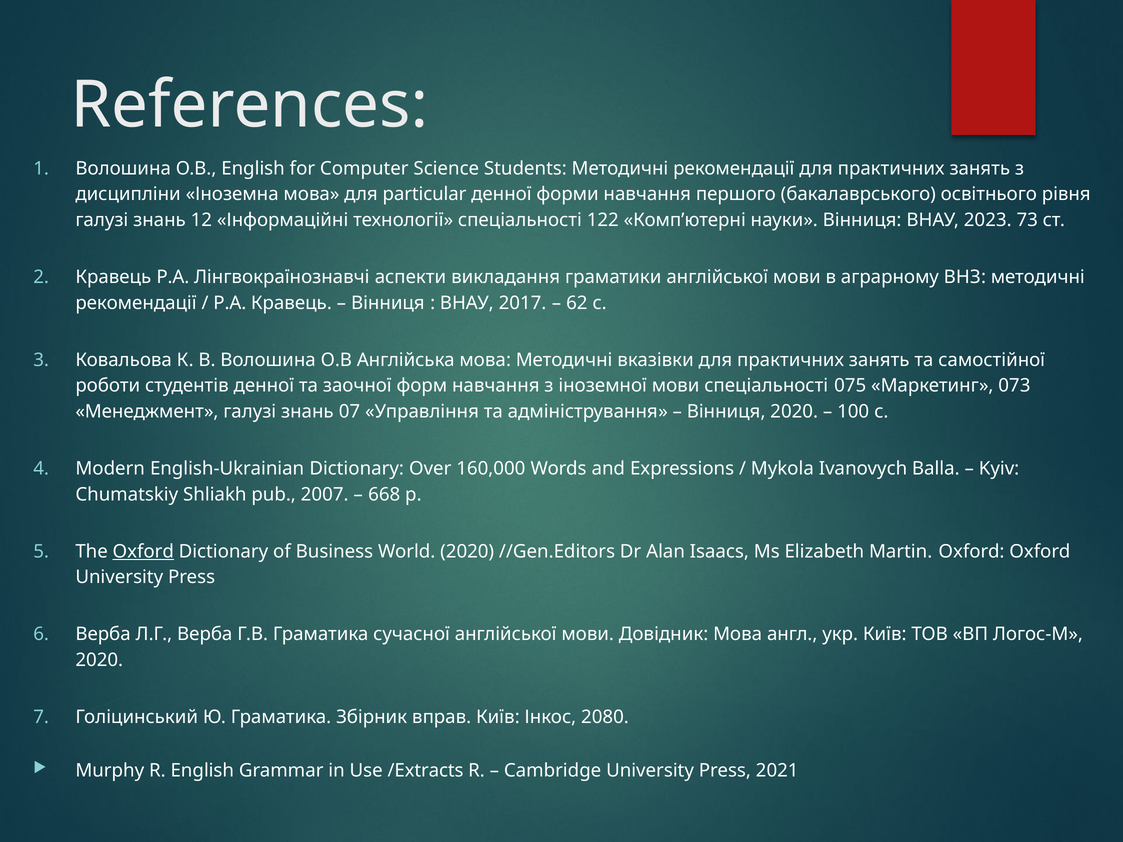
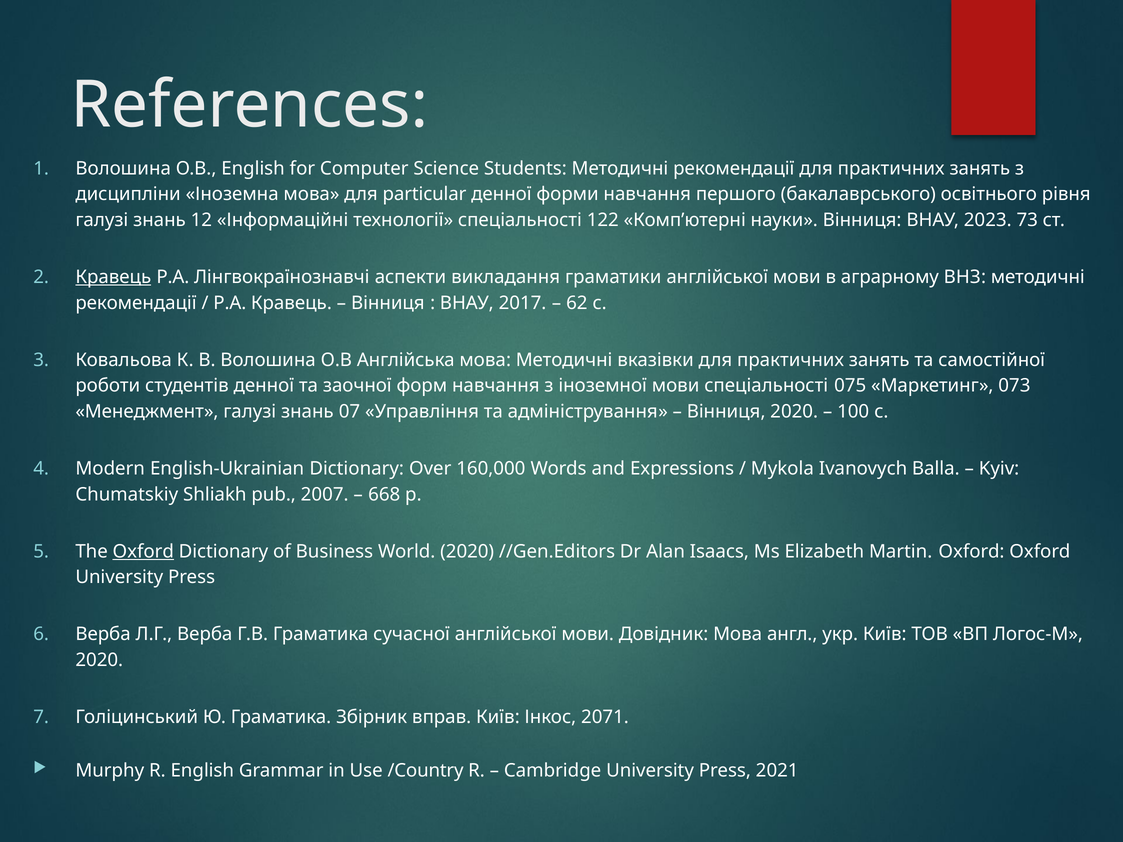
Кравець at (113, 277) underline: none -> present
2080: 2080 -> 2071
/Extracts: /Extracts -> /Country
